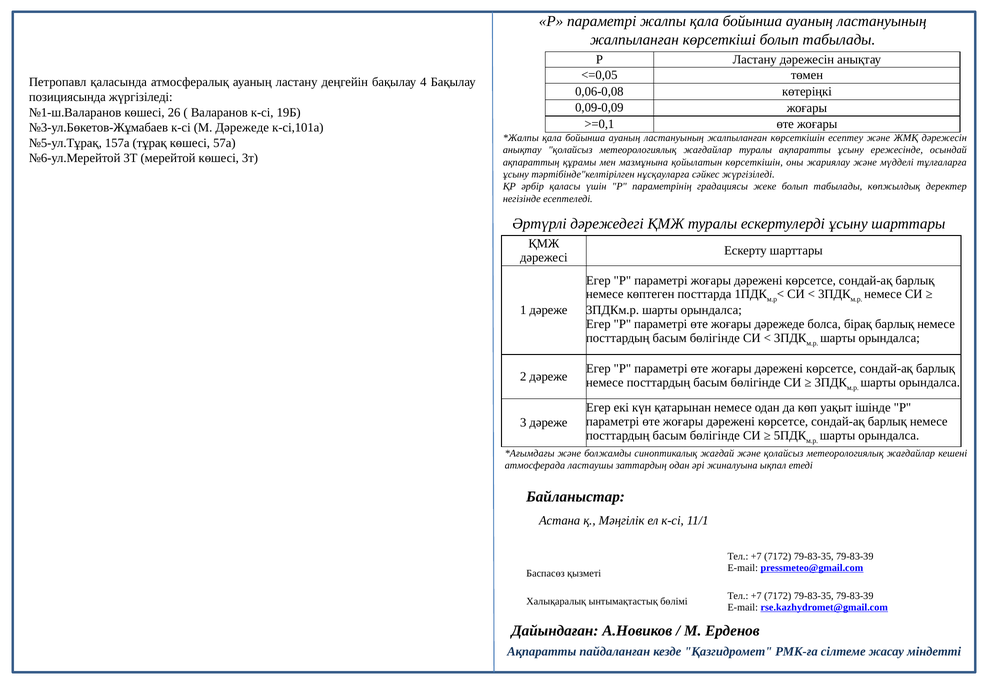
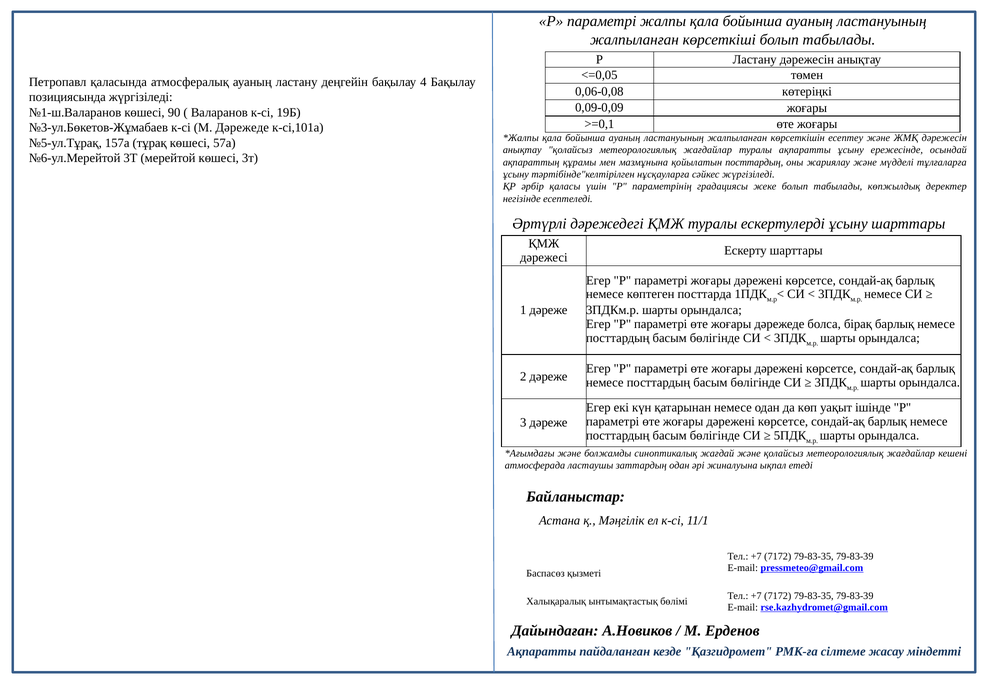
26: 26 -> 90
қойылатын көрсеткішін: көрсеткішін -> посттардың
